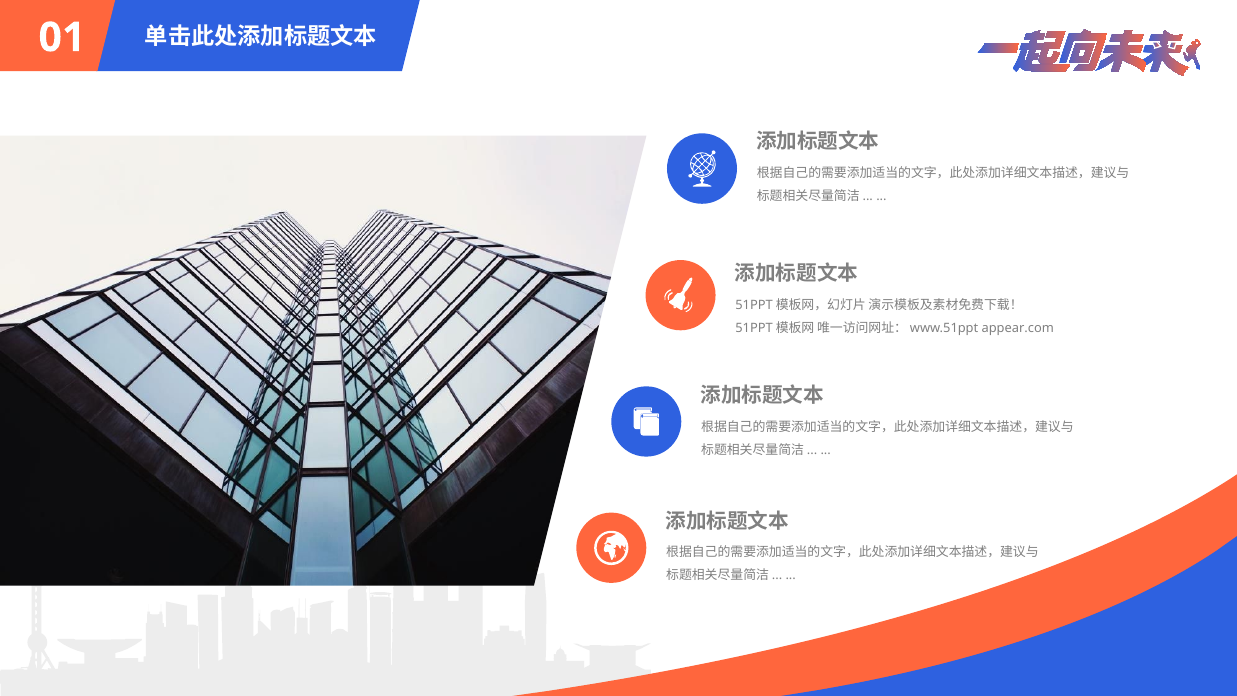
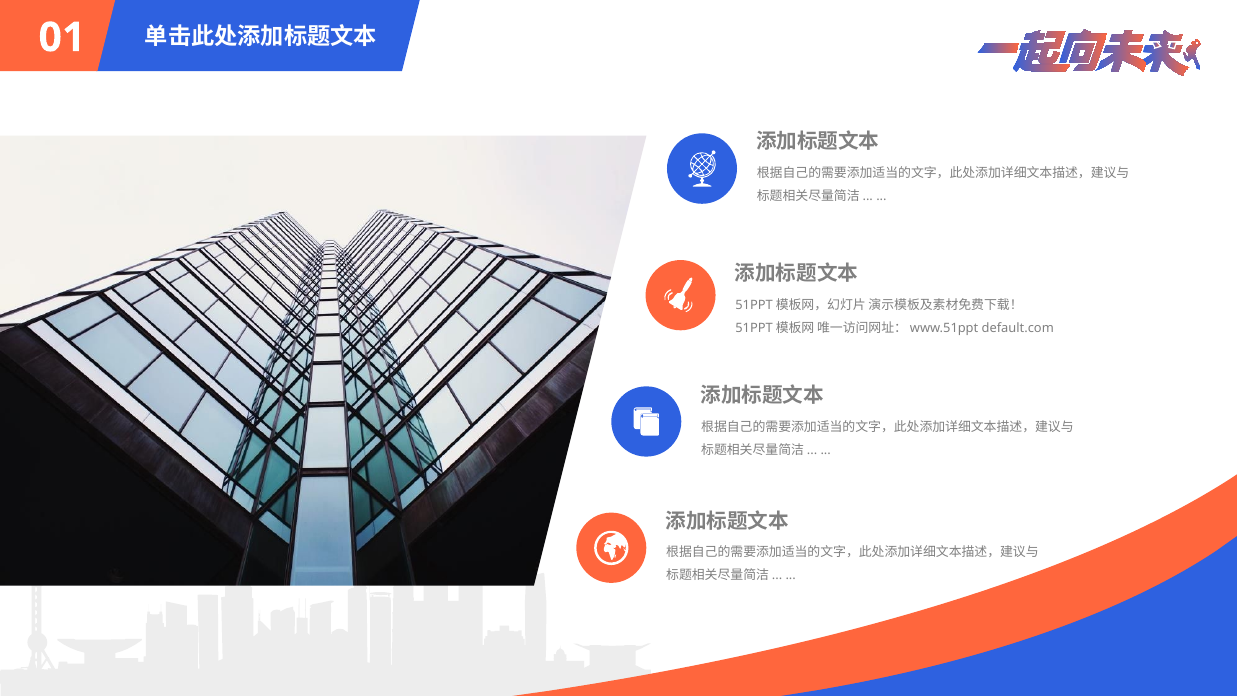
appear.com: appear.com -> default.com
